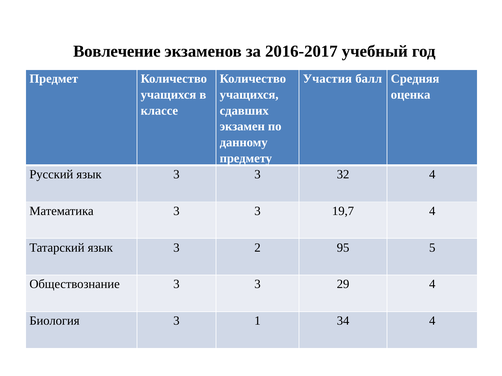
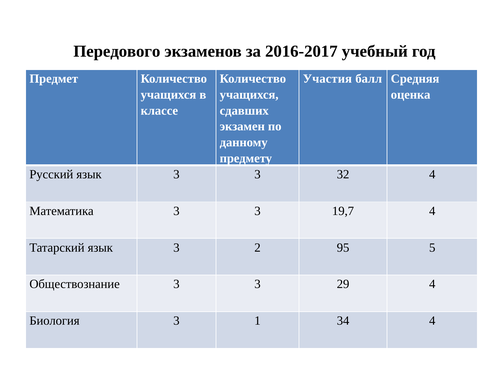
Вовлечение: Вовлечение -> Передового
